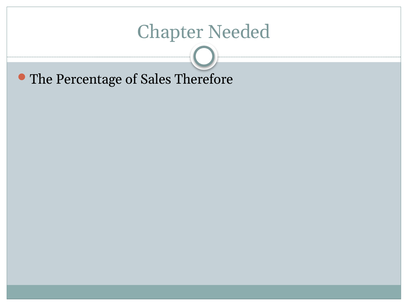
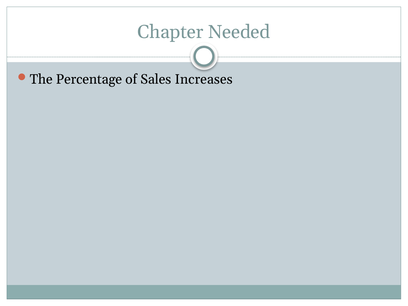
Therefore: Therefore -> Increases
